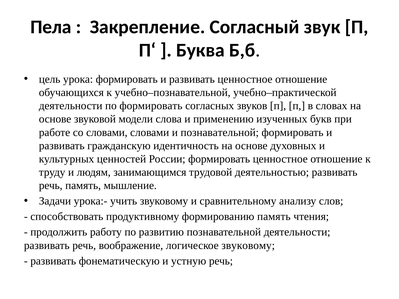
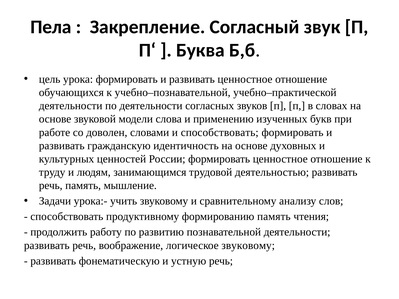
по формировать: формировать -> деятельности
со словами: словами -> доволен
и познавательной: познавательной -> способствовать
